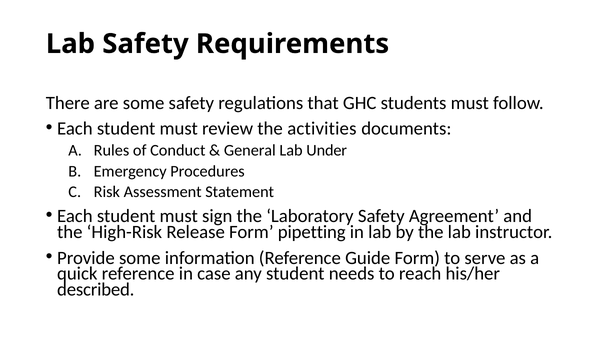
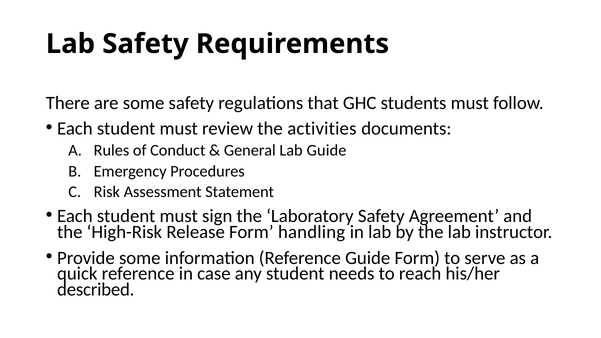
Lab Under: Under -> Guide
pipetting: pipetting -> handling
